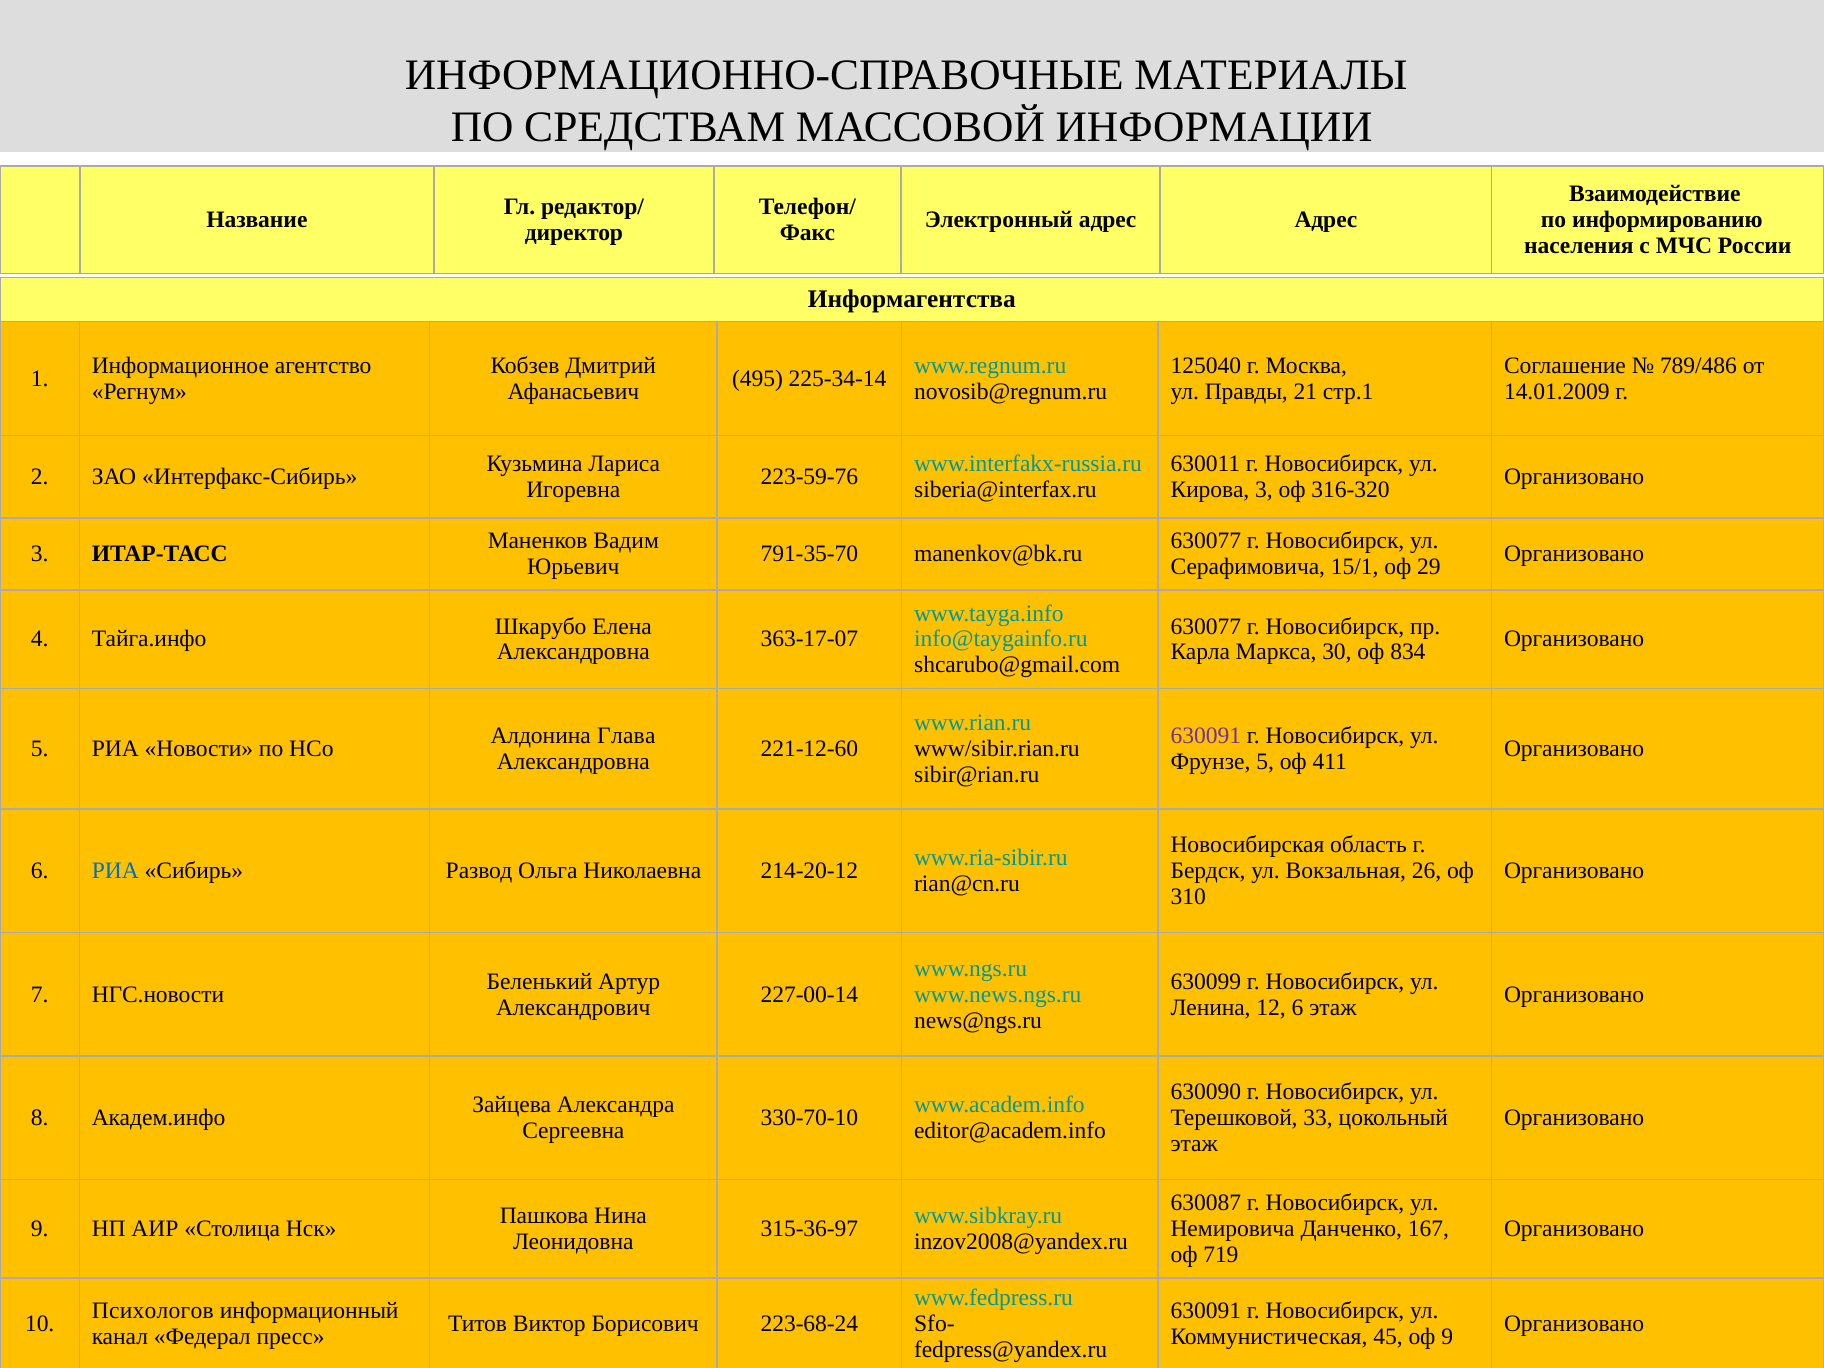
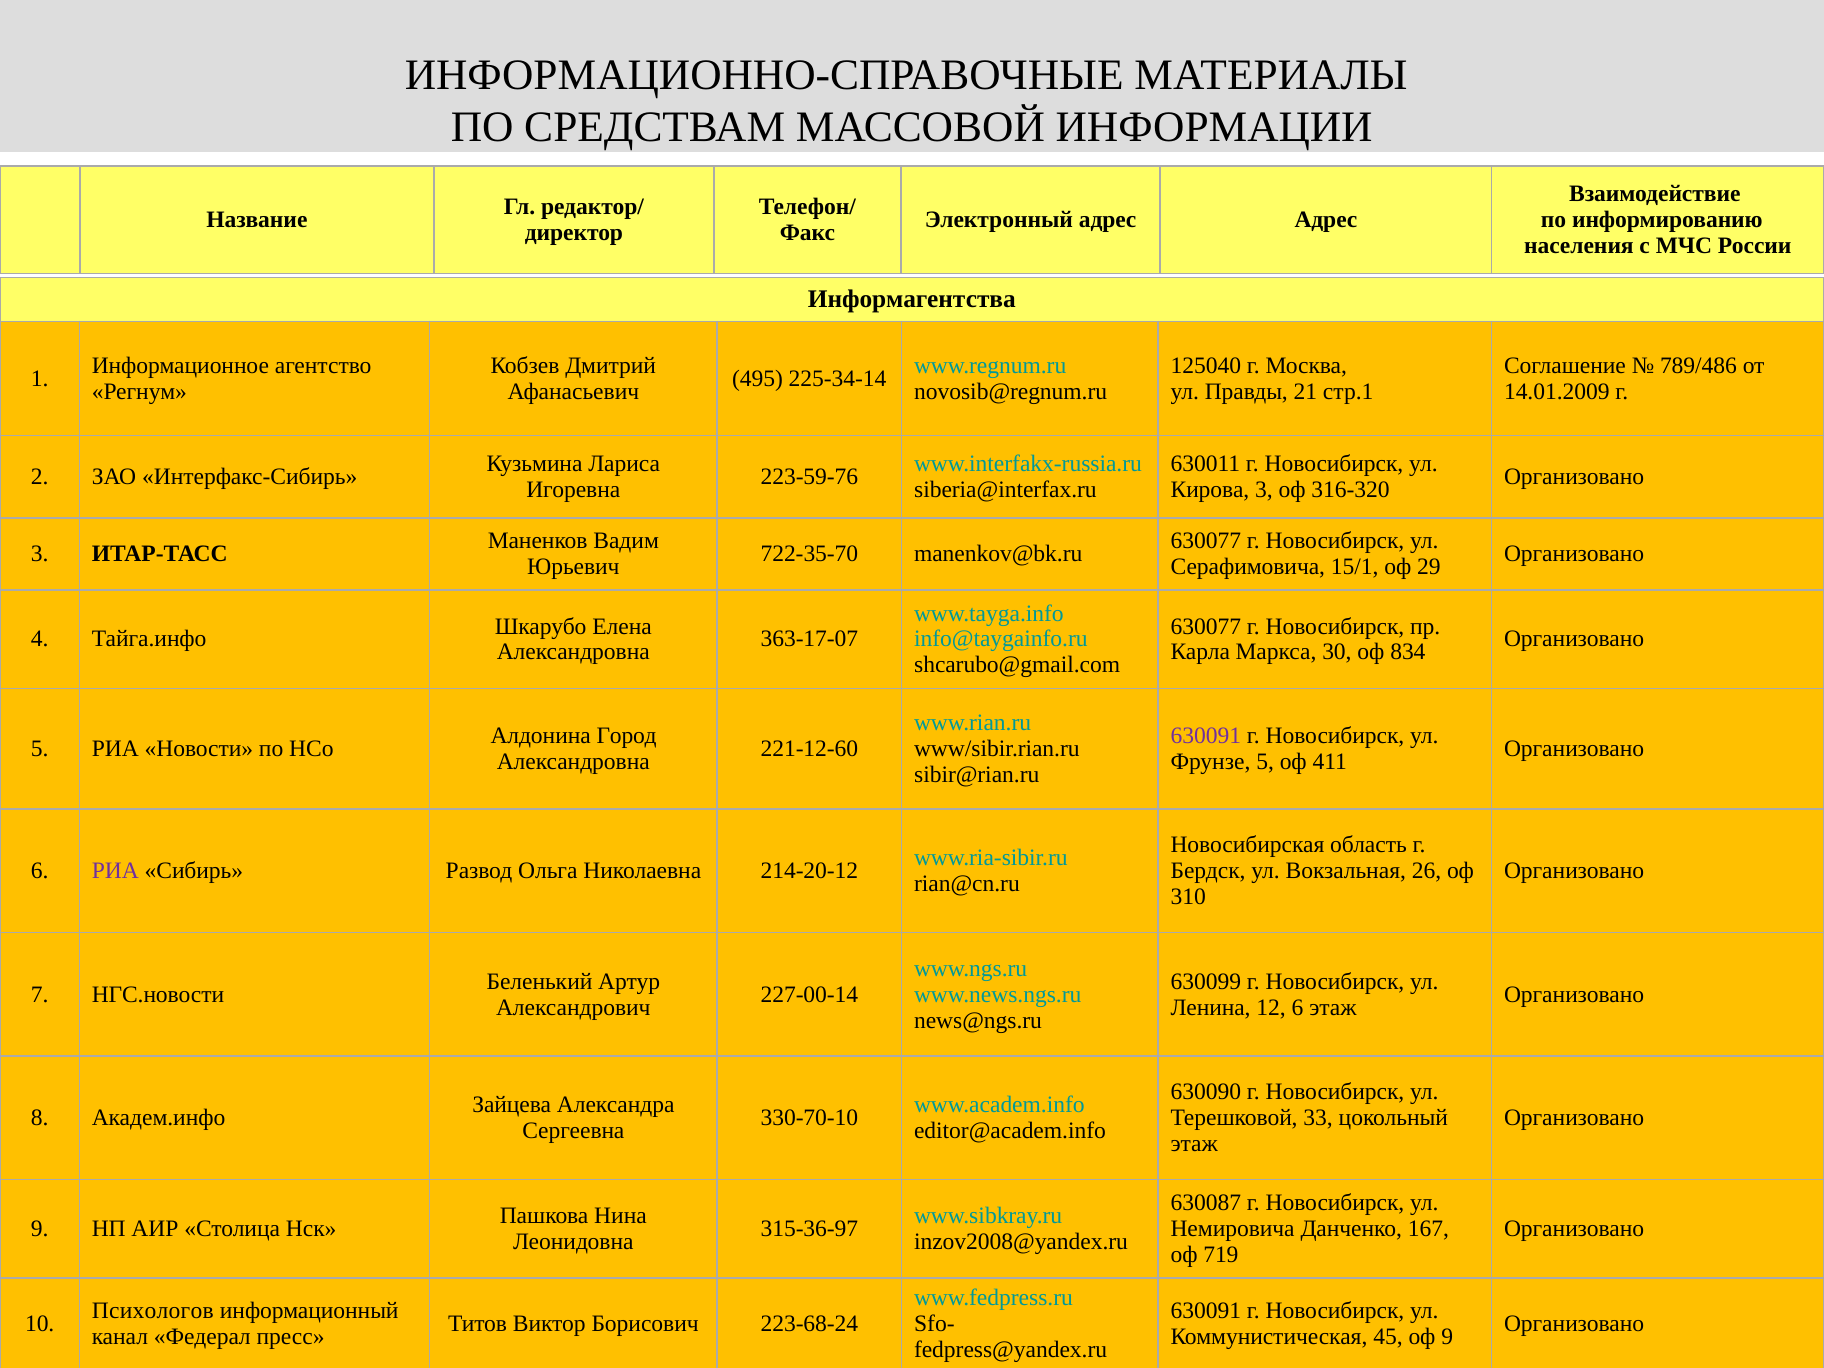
791-35-70: 791-35-70 -> 722-35-70
Глава: Глава -> Город
РИА at (115, 871) colour: blue -> purple
